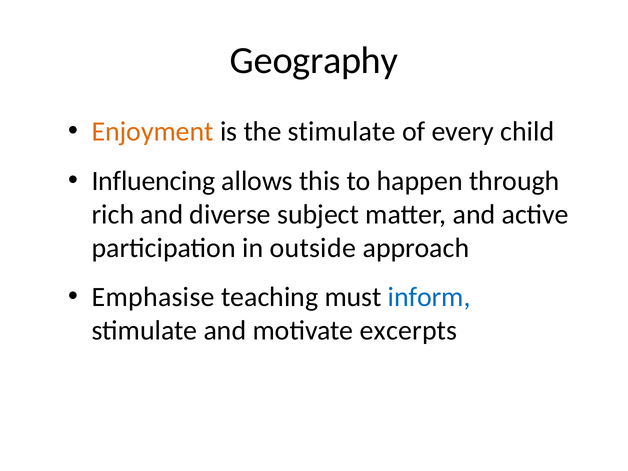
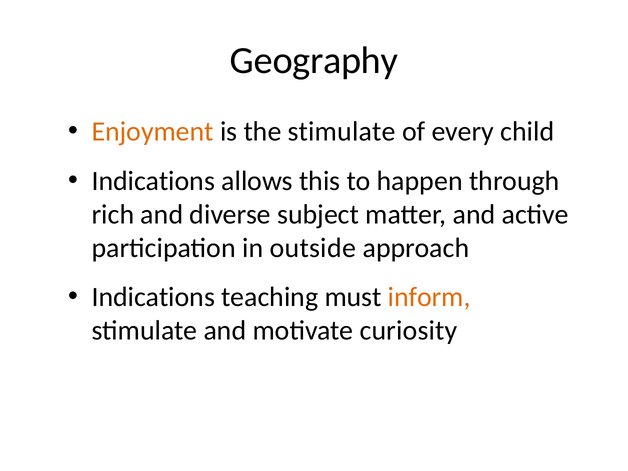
Influencing at (153, 181): Influencing -> Indications
Emphasise at (153, 297): Emphasise -> Indications
inform colour: blue -> orange
excerpts: excerpts -> curiosity
